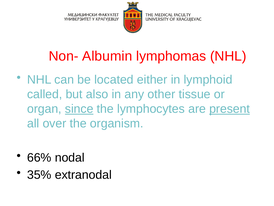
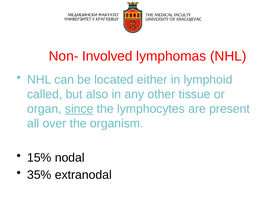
Albumin: Albumin -> Involved
present underline: present -> none
66%: 66% -> 15%
